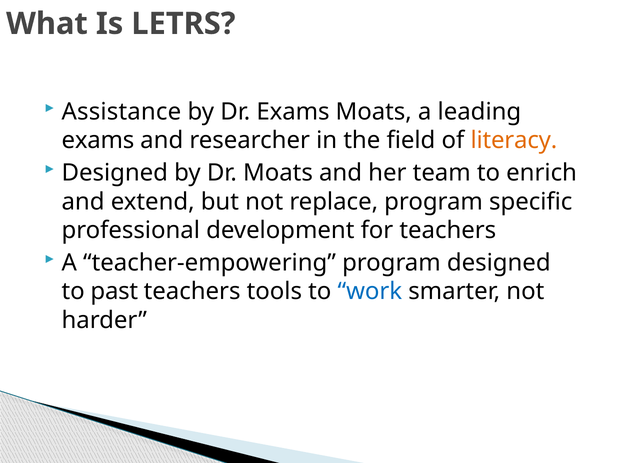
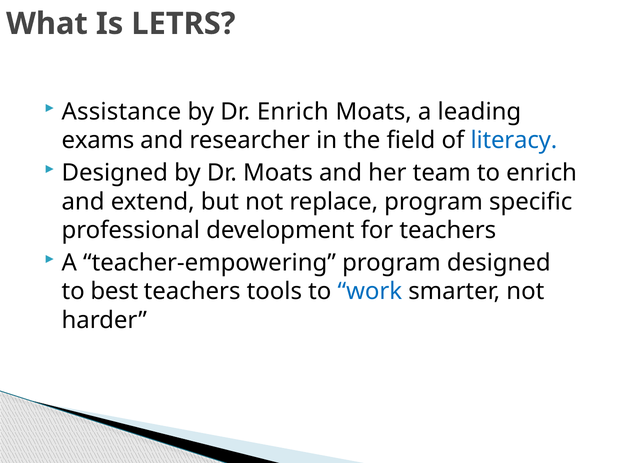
Dr Exams: Exams -> Enrich
literacy colour: orange -> blue
past: past -> best
